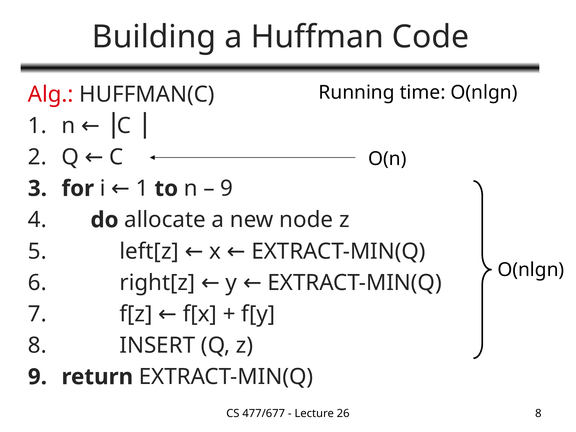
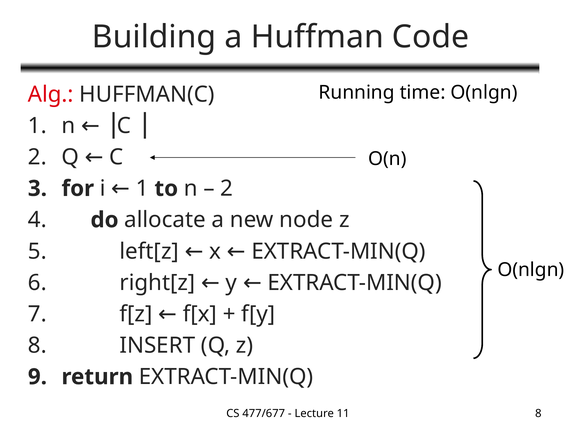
9 at (227, 189): 9 -> 2
26: 26 -> 11
